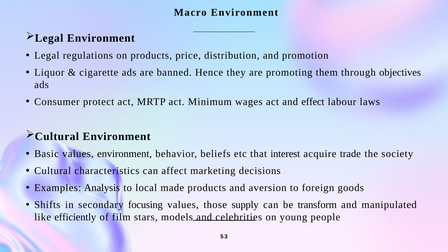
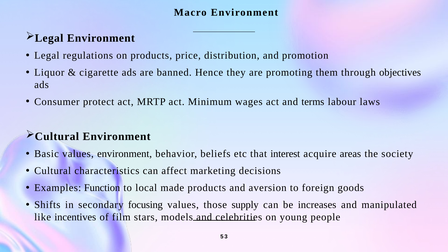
effect: effect -> terms
trade: trade -> areas
Analysis: Analysis -> Function
transform: transform -> increases
efficiently: efficiently -> incentives
